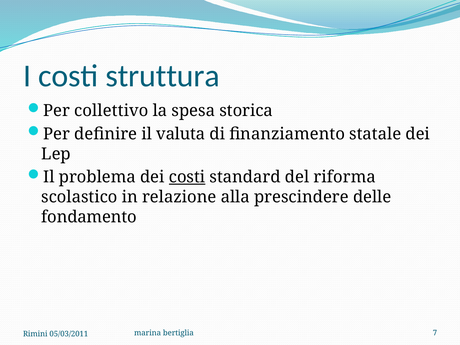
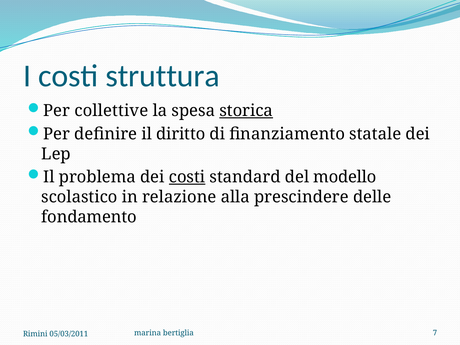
collettivo: collettivo -> collettive
storica underline: none -> present
valuta: valuta -> diritto
riforma: riforma -> modello
